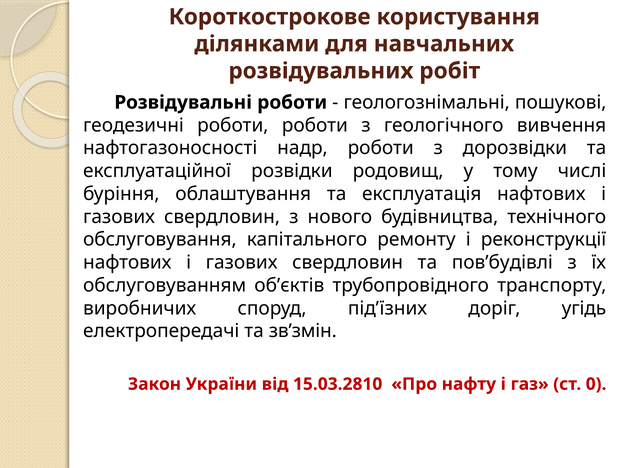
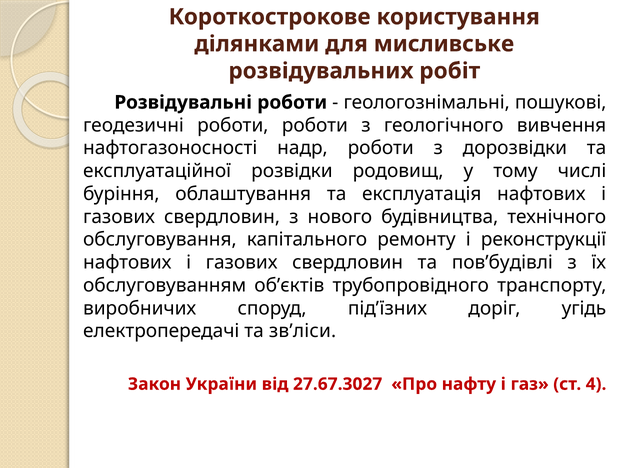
навчальних: навчальних -> мисливське
зв’змін: зв’змін -> зв’ліси
15.03.2810: 15.03.2810 -> 27.67.3027
0: 0 -> 4
